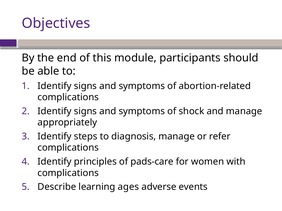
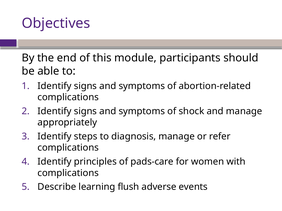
ages: ages -> flush
